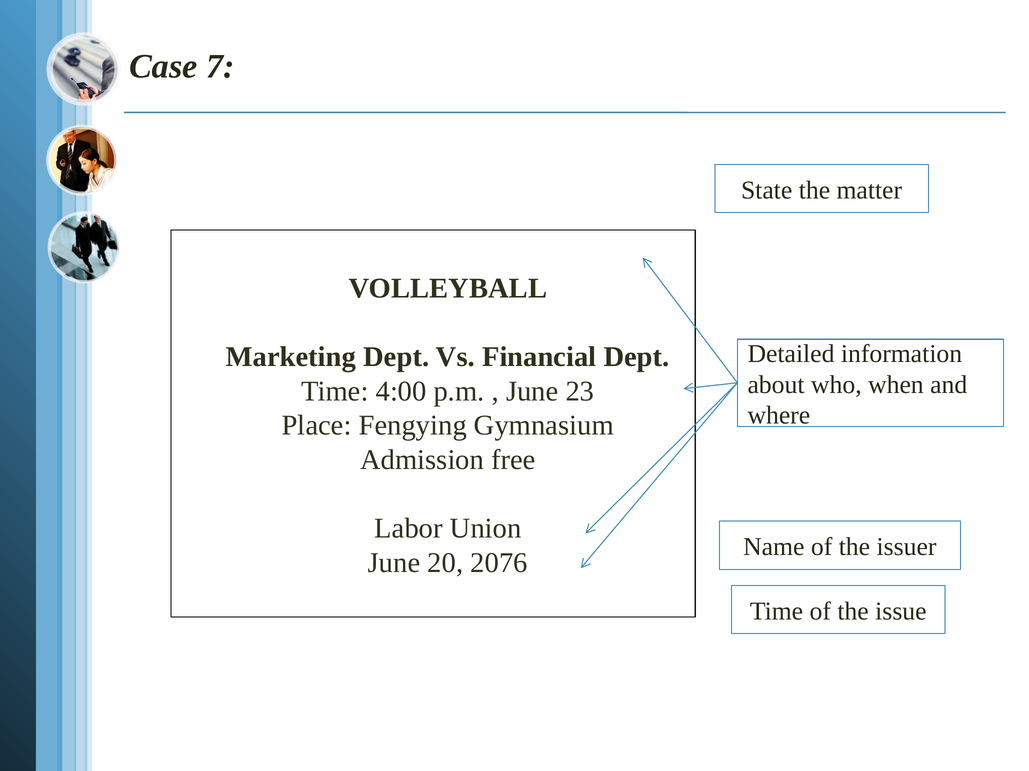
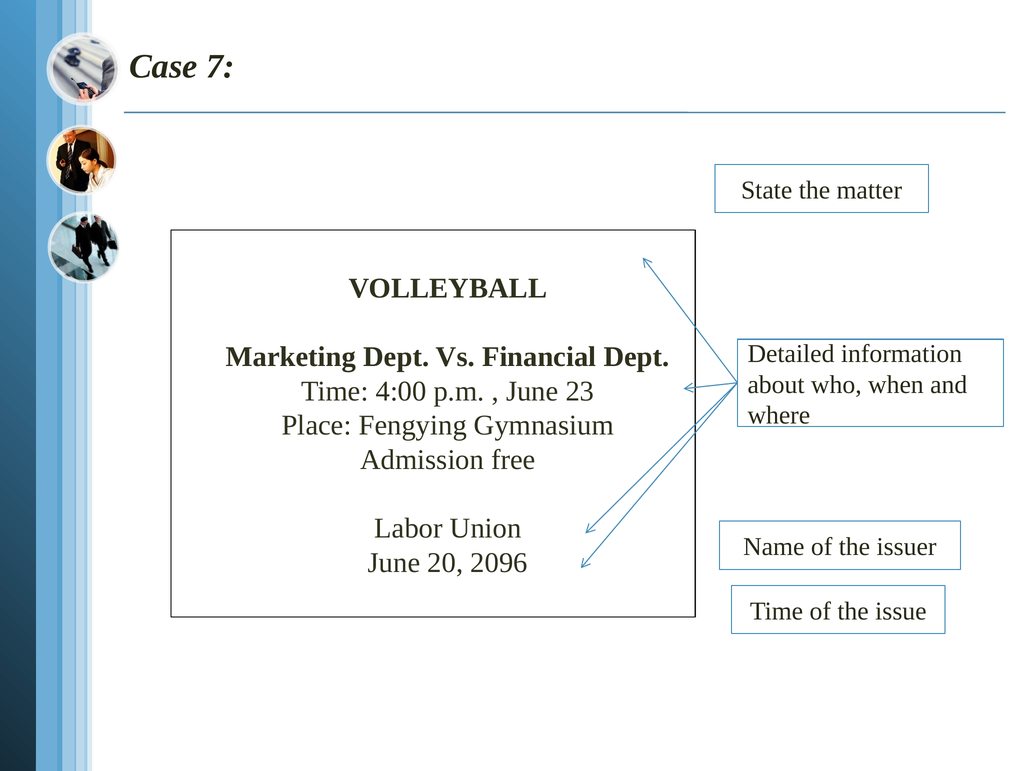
2076: 2076 -> 2096
